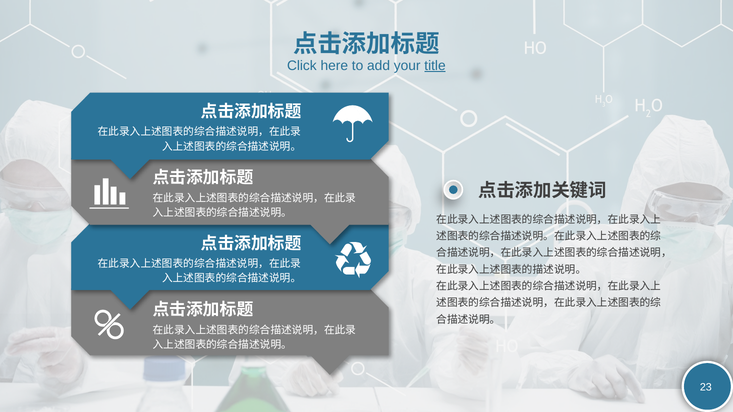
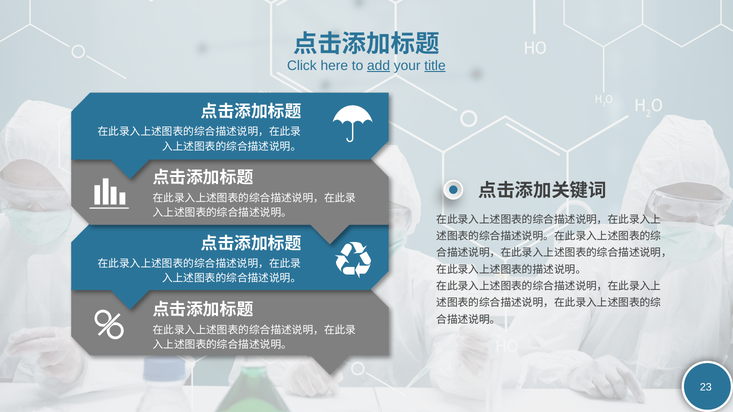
add underline: none -> present
